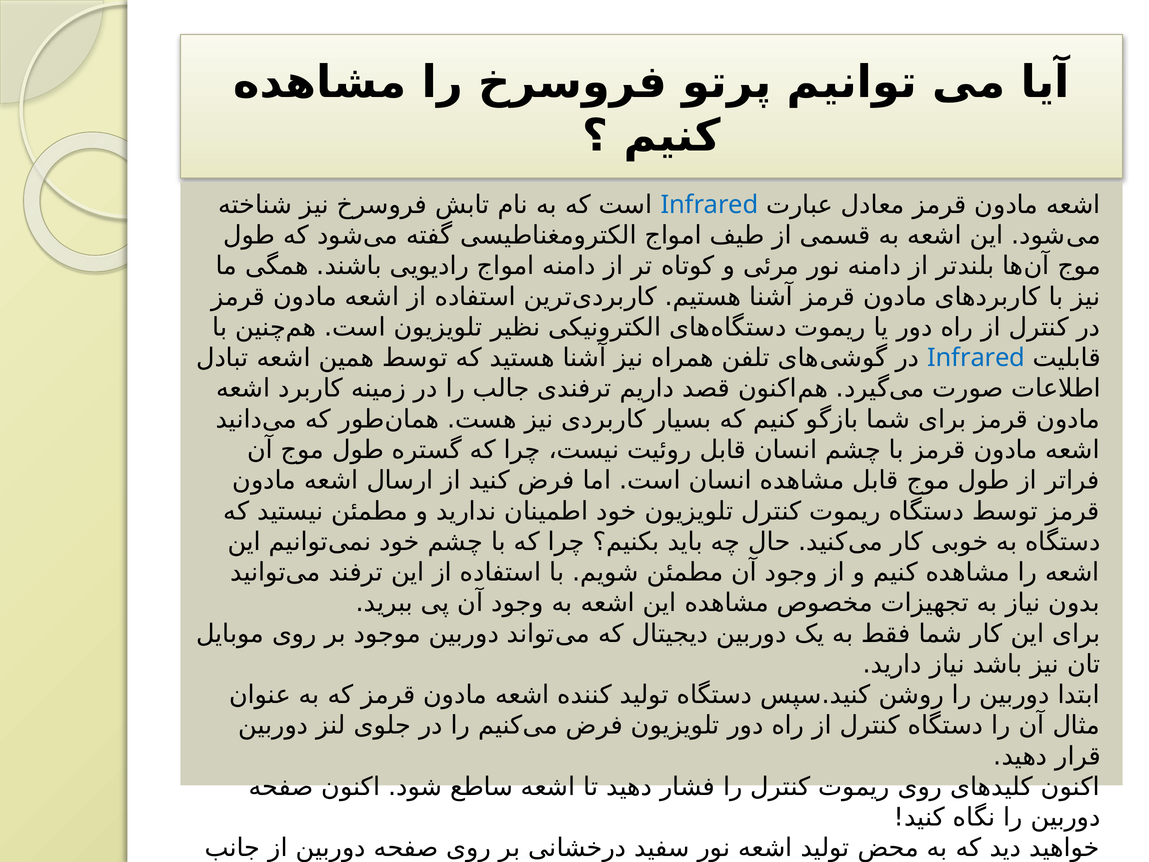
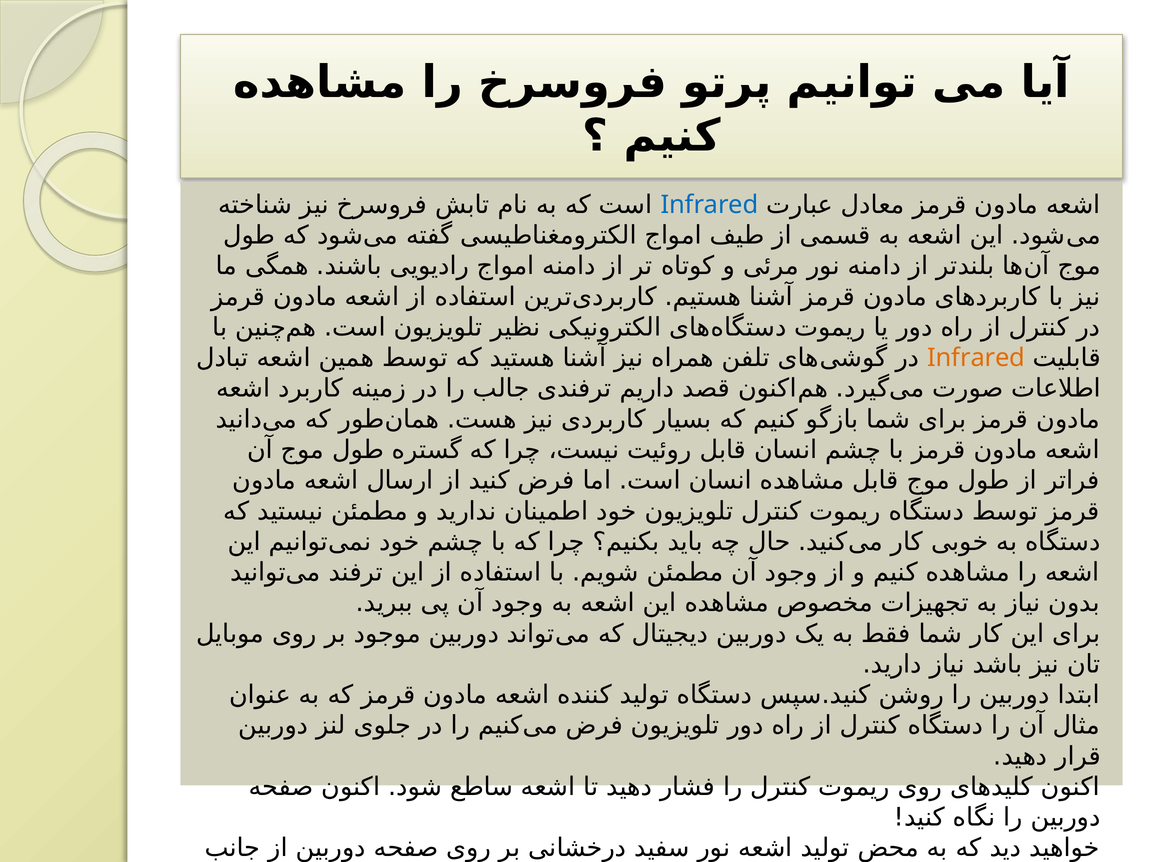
Infrared at (976, 358) colour: blue -> orange
